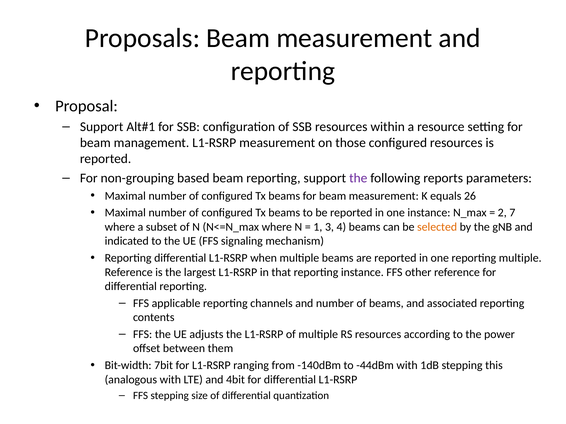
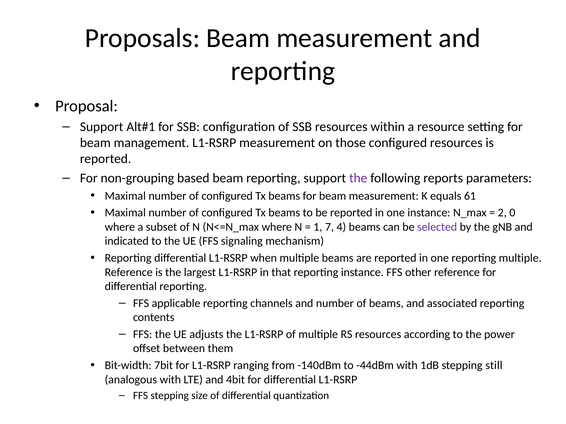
26: 26 -> 61
7: 7 -> 0
3: 3 -> 7
selected colour: orange -> purple
this: this -> still
